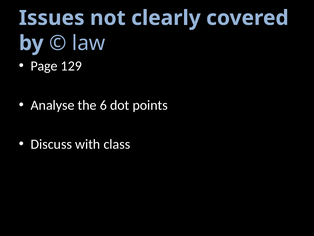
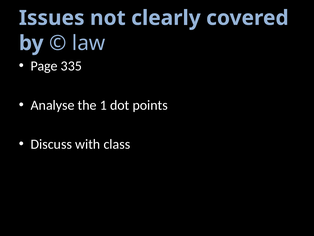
129: 129 -> 335
6: 6 -> 1
